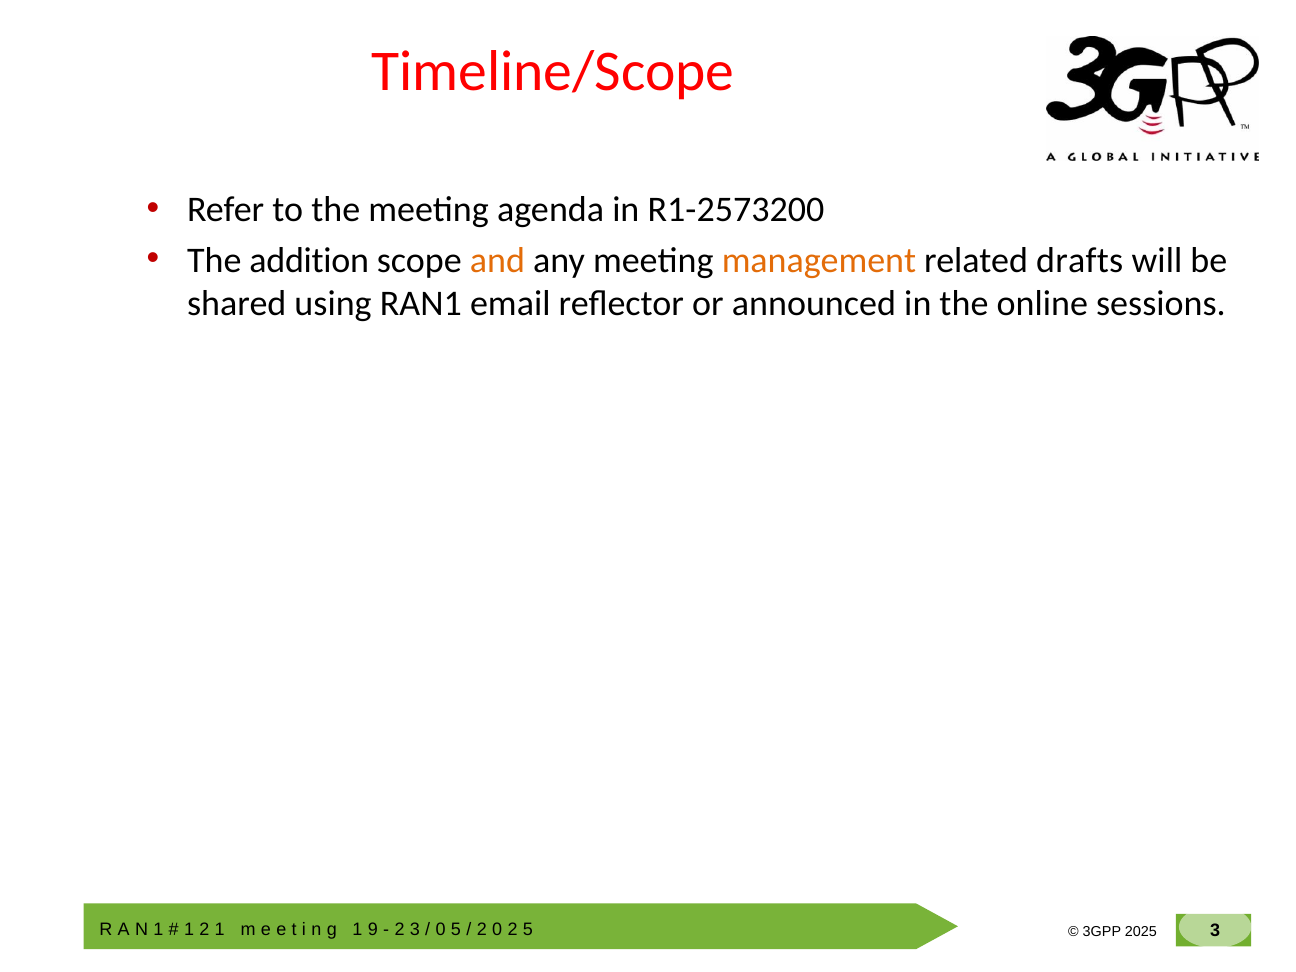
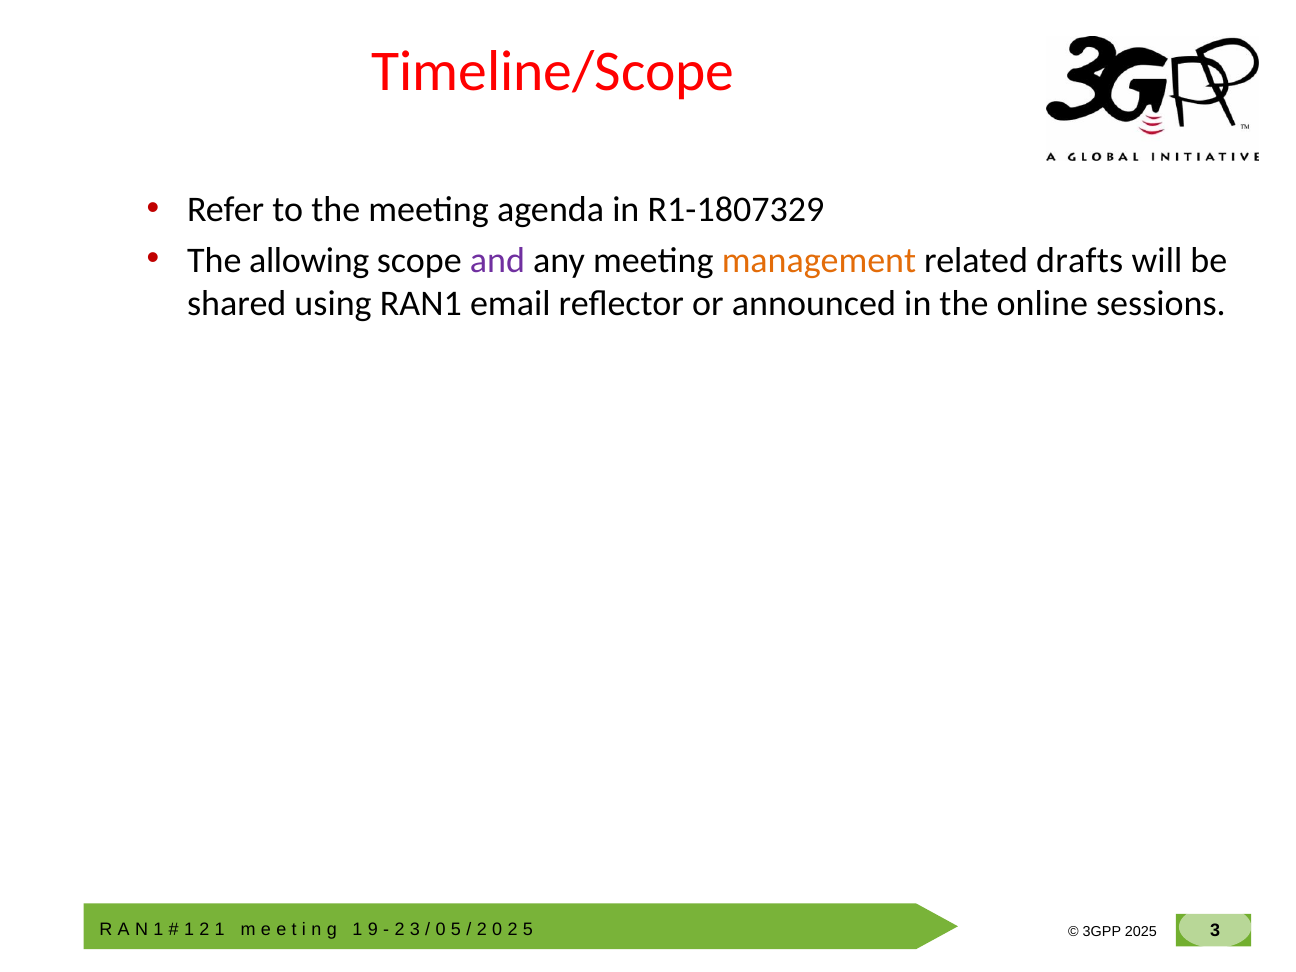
R1-2573200: R1-2573200 -> R1-1807329
addition: addition -> allowing
and colour: orange -> purple
